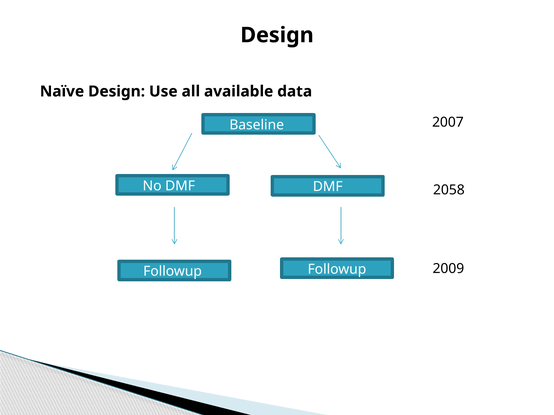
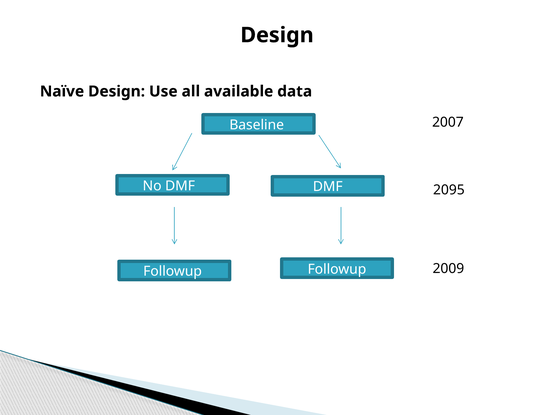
2058: 2058 -> 2095
